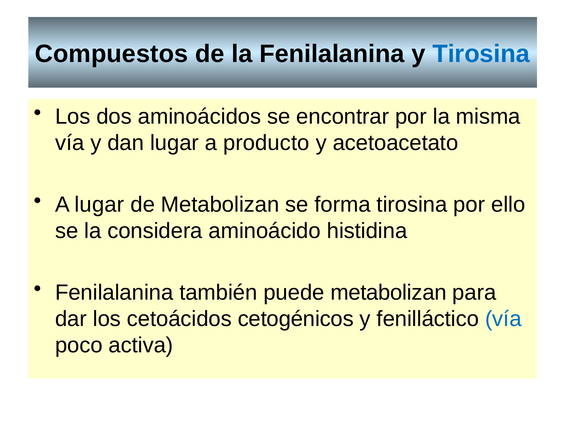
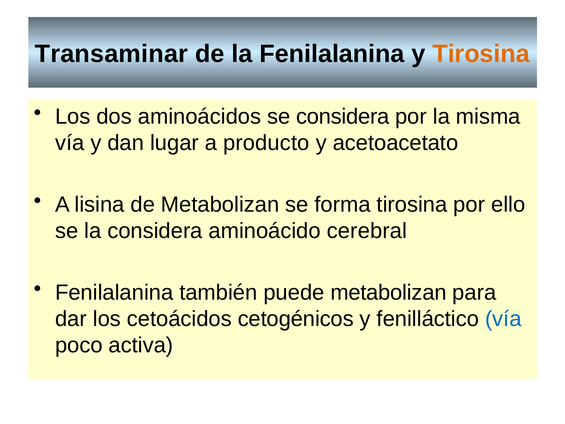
Compuestos: Compuestos -> Transaminar
Tirosina at (481, 54) colour: blue -> orange
se encontrar: encontrar -> considera
A lugar: lugar -> lisina
histidina: histidina -> cerebral
